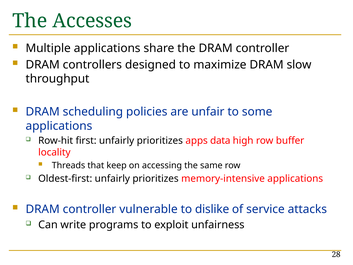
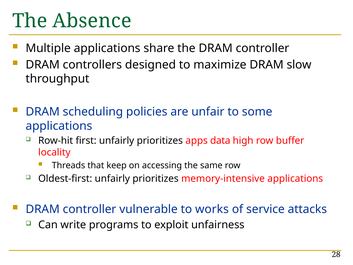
Accesses: Accesses -> Absence
dislike: dislike -> works
